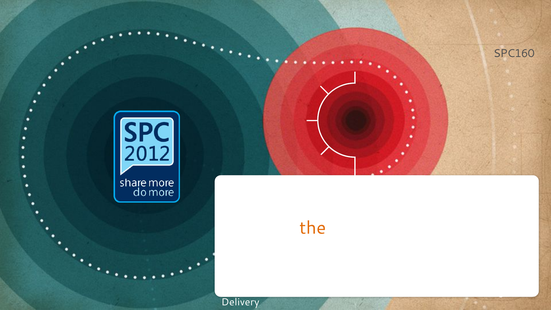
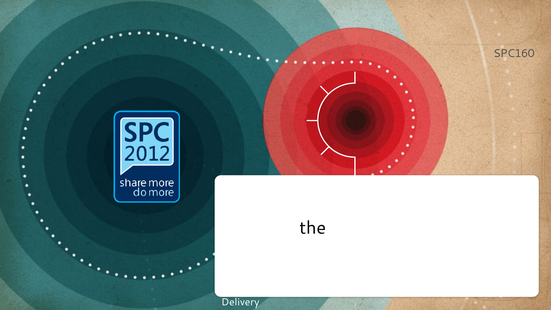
the at (313, 228) colour: orange -> black
